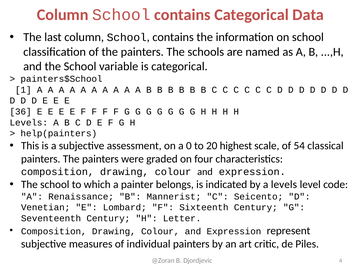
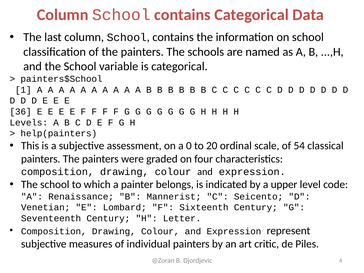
highest: highest -> ordinal
a levels: levels -> upper
